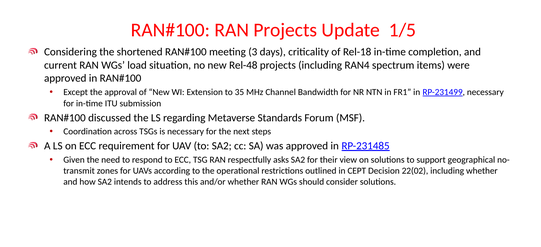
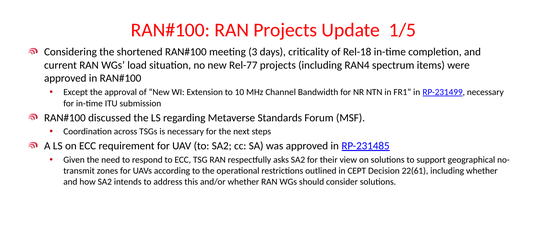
Rel-48: Rel-48 -> Rel-77
35: 35 -> 10
22(02: 22(02 -> 22(61
